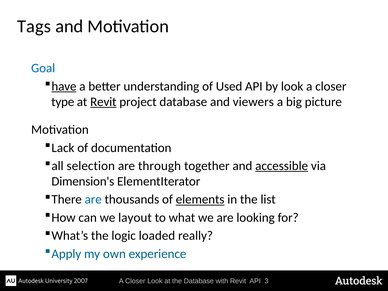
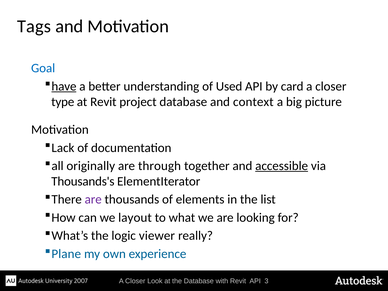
by look: look -> card
Revit at (103, 102) underline: present -> none
viewers: viewers -> context
selection: selection -> originally
Dimension's: Dimension's -> Thousands's
are at (93, 199) colour: blue -> purple
elements underline: present -> none
loaded: loaded -> viewer
Apply: Apply -> Plane
